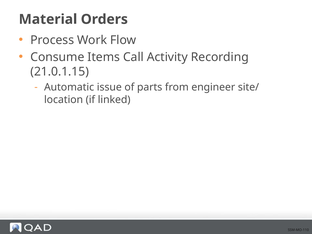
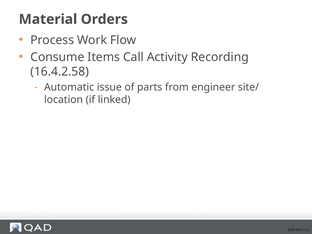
21.0.1.15: 21.0.1.15 -> 16.4.2.58
